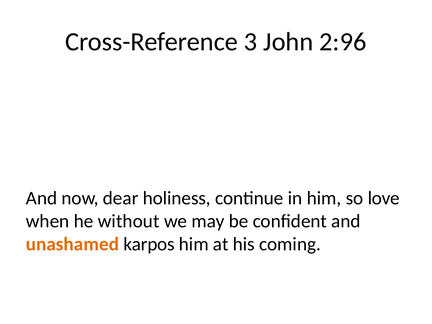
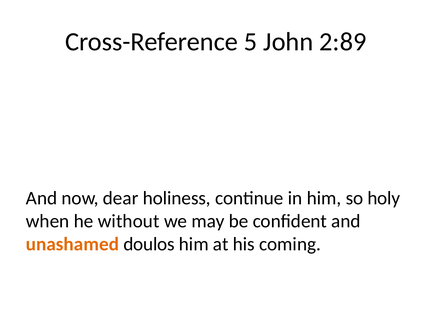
3: 3 -> 5
2:96: 2:96 -> 2:89
love: love -> holy
karpos: karpos -> doulos
